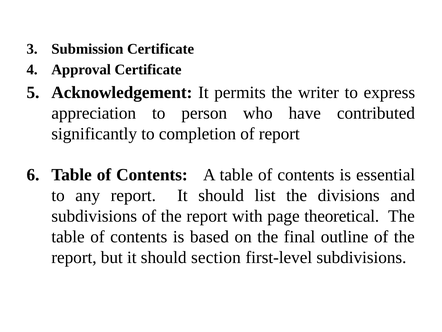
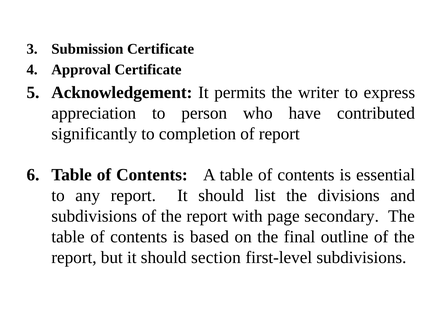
theoretical: theoretical -> secondary
